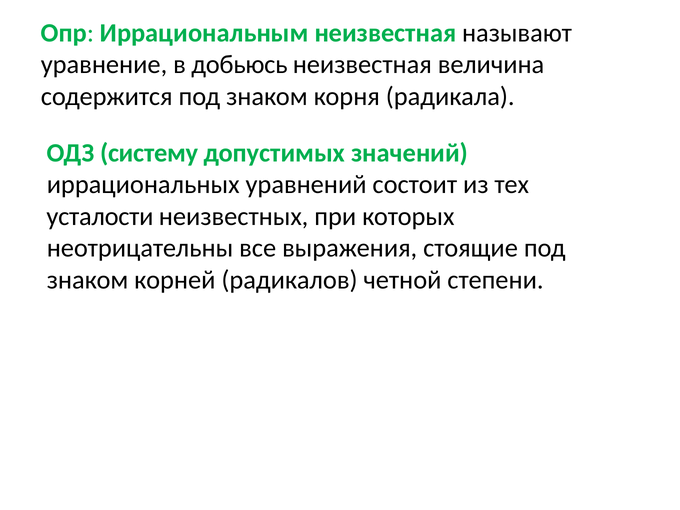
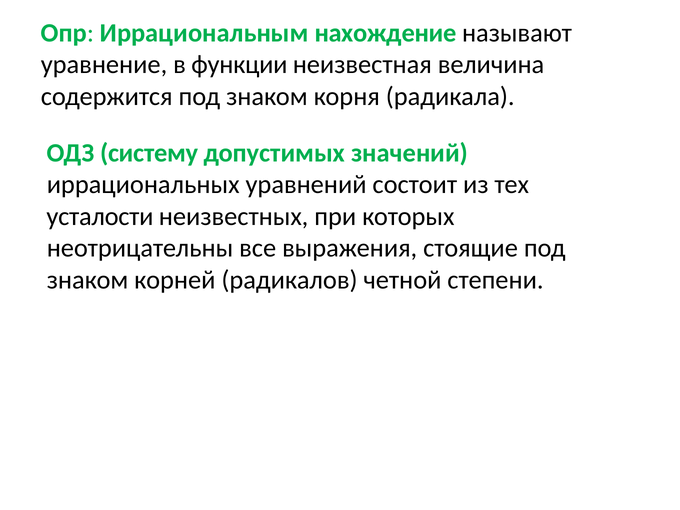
Иррациональным неизвестная: неизвестная -> нахождение
добьюсь: добьюсь -> функции
